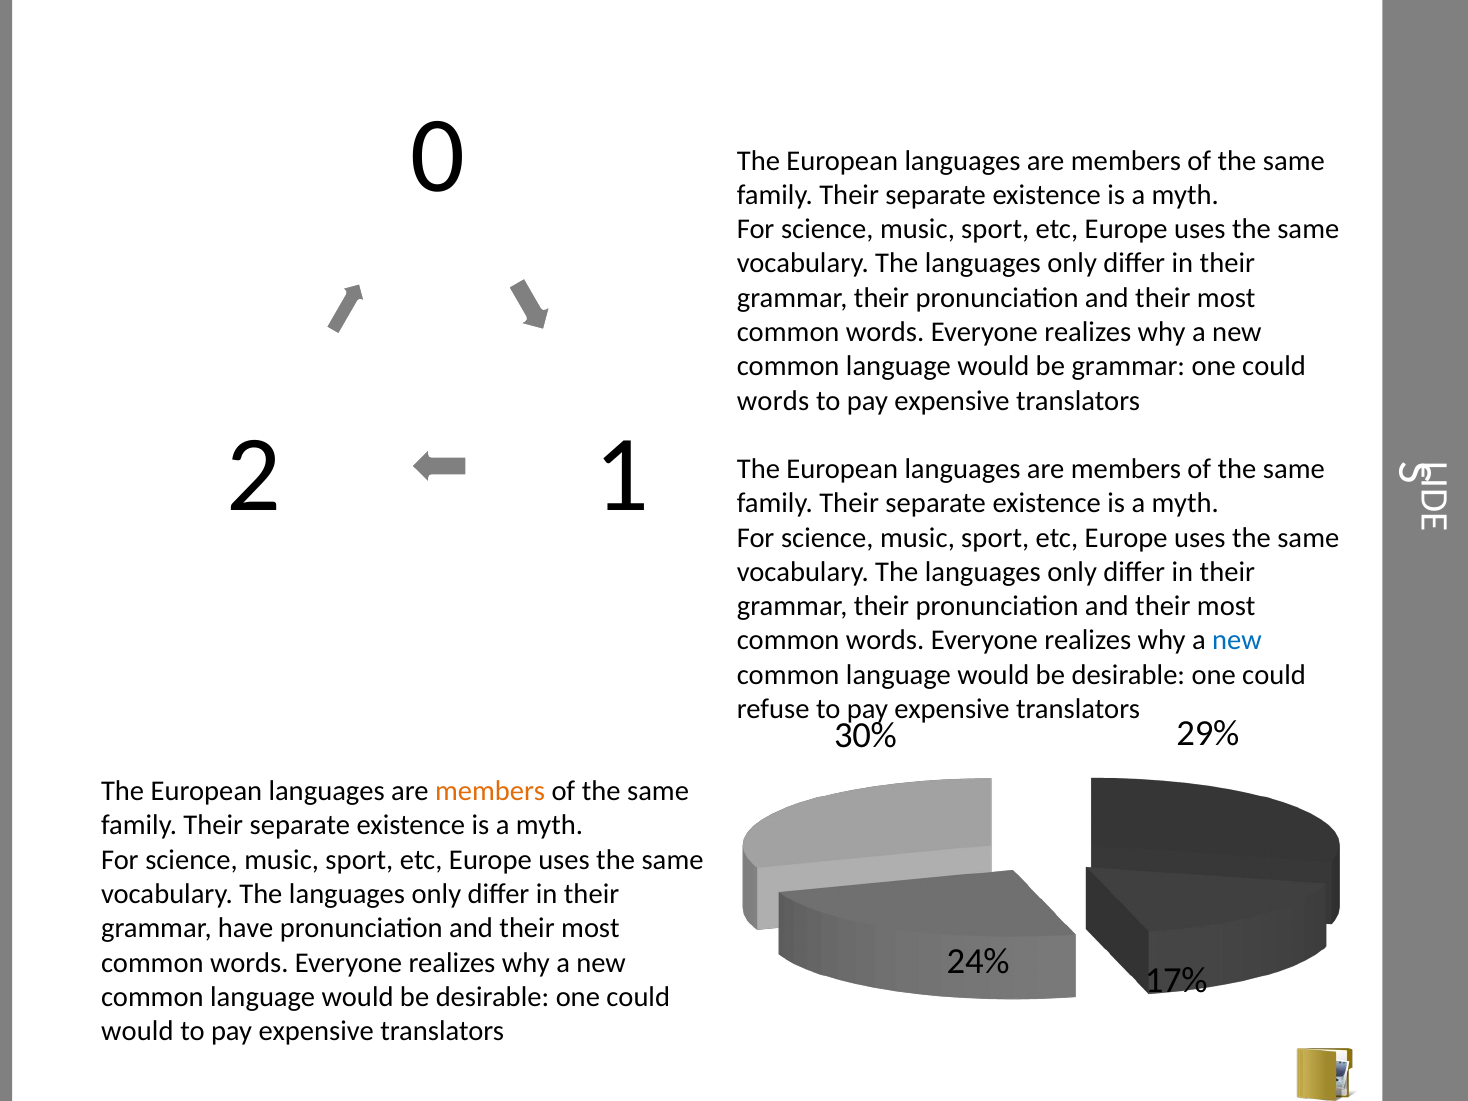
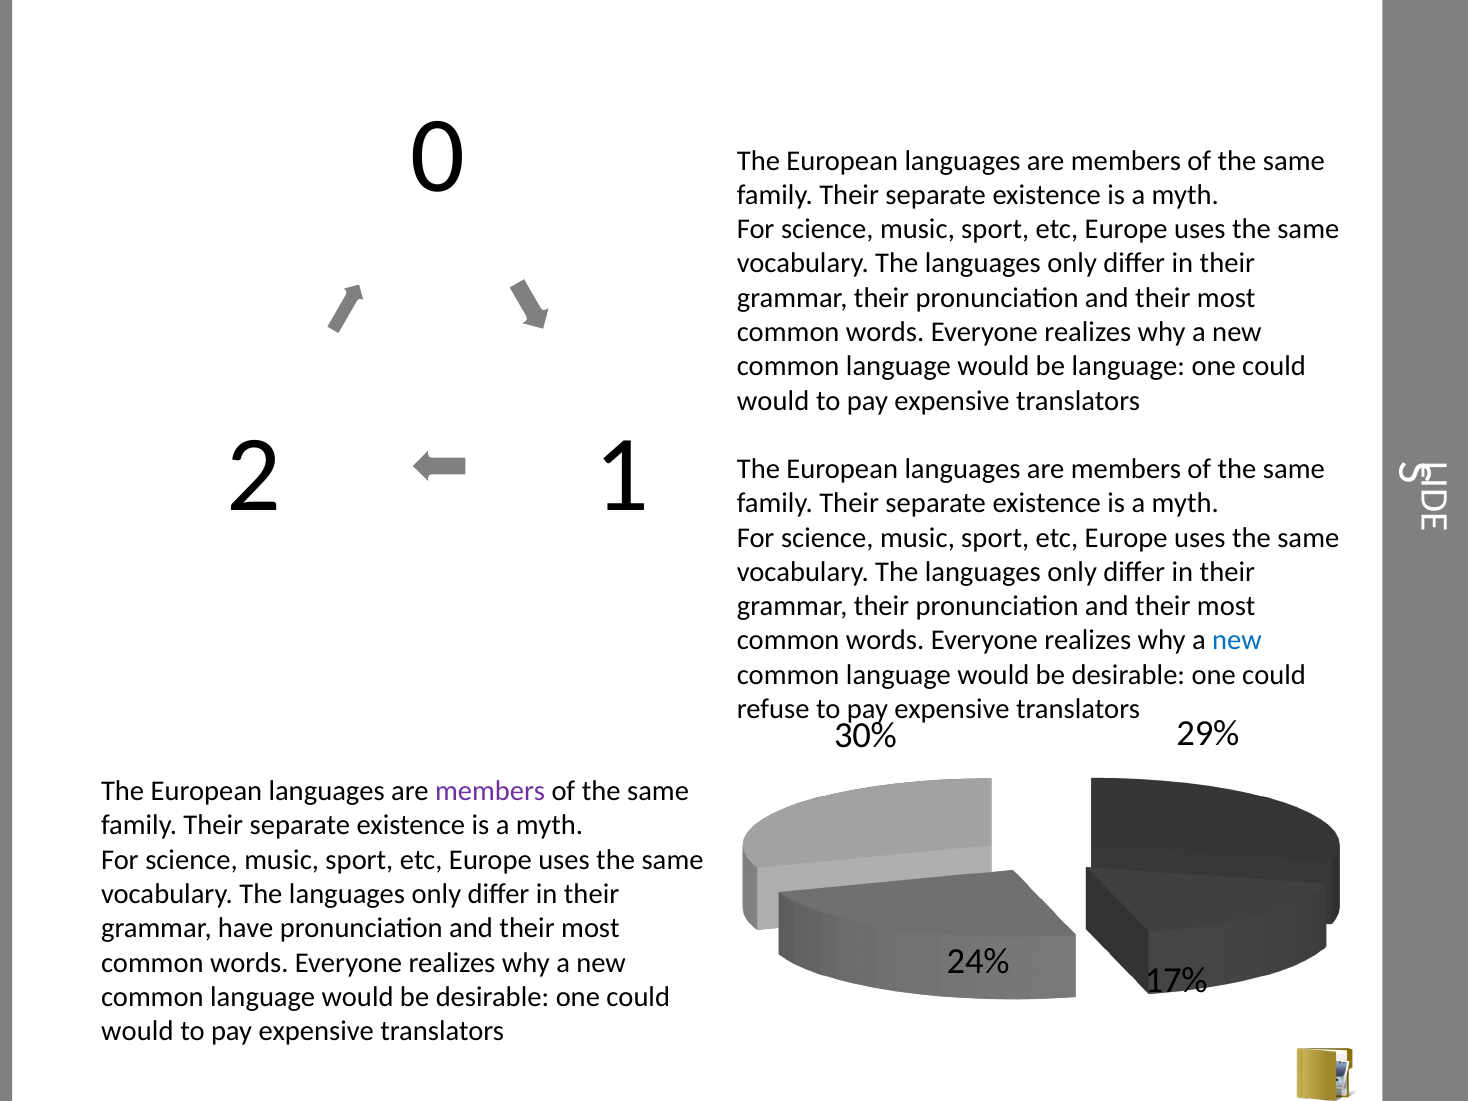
be grammar: grammar -> language
words at (773, 401): words -> would
members at (490, 791) colour: orange -> purple
